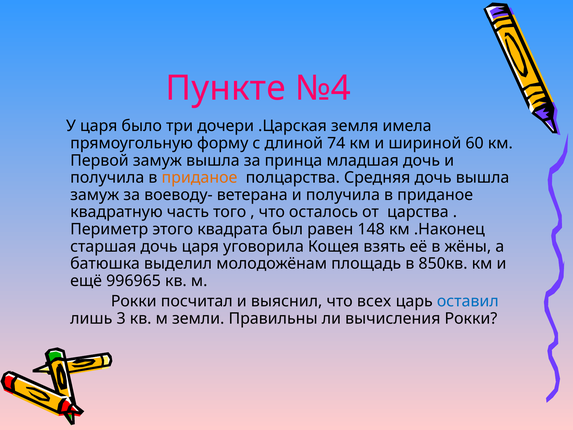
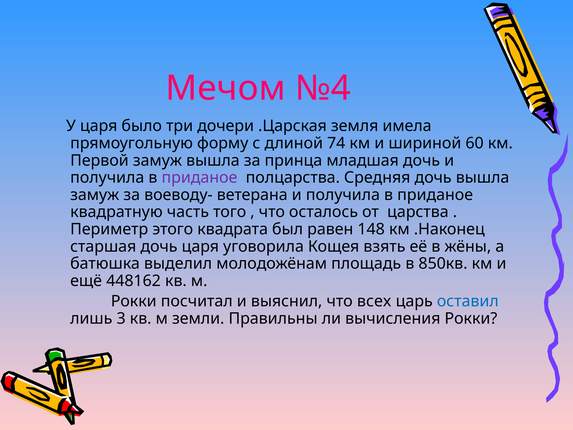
Пункте: Пункте -> Мечом
приданое at (199, 178) colour: orange -> purple
996965: 996965 -> 448162
